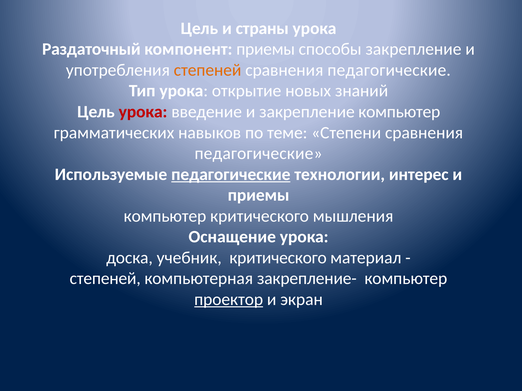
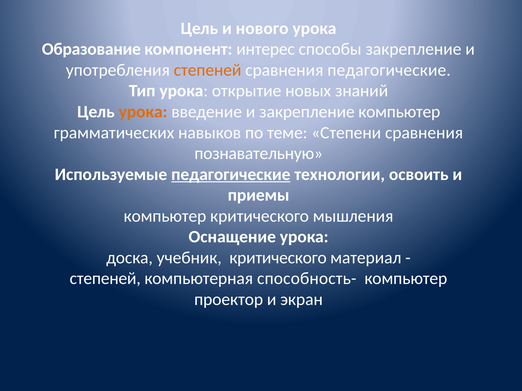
страны: страны -> нового
Раздаточный: Раздаточный -> Образование
компонент приемы: приемы -> интерес
урока at (143, 112) colour: red -> orange
педагогические at (258, 154): педагогические -> познавательную
интерес: интерес -> освоить
закрепление-: закрепление- -> способность-
проектор underline: present -> none
